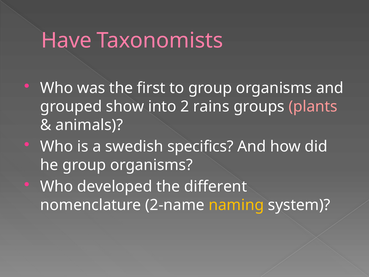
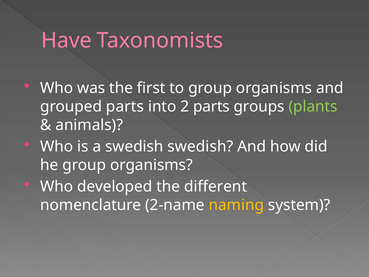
grouped show: show -> parts
2 rains: rains -> parts
plants colour: pink -> light green
swedish specifics: specifics -> swedish
